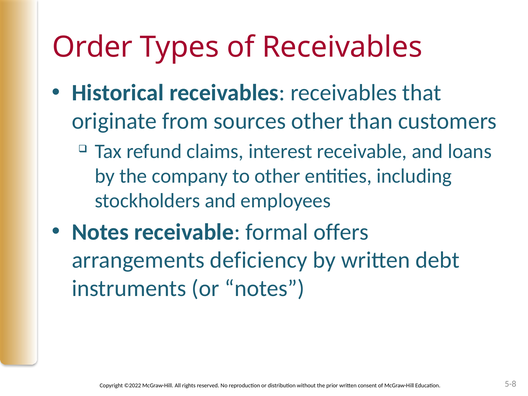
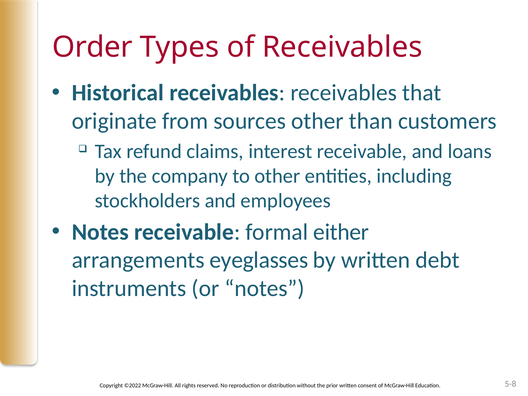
offers: offers -> either
deficiency: deficiency -> eyeglasses
